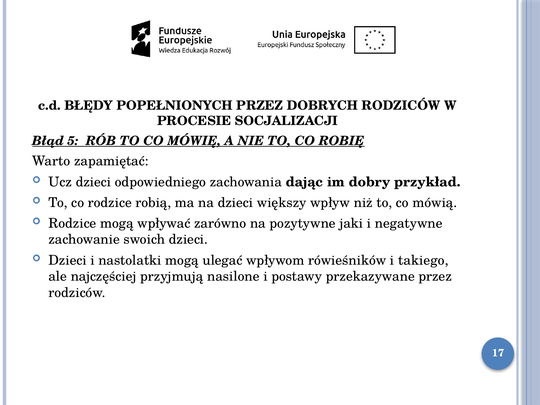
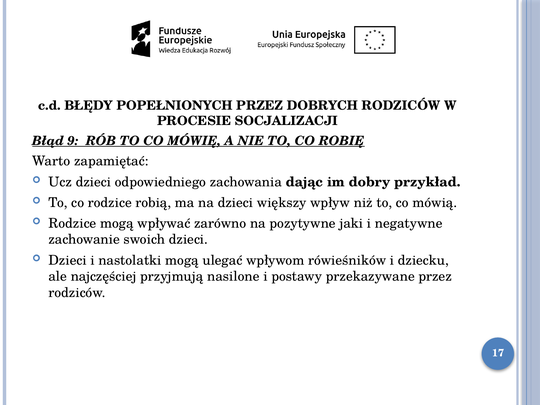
5: 5 -> 9
takiego: takiego -> dziecku
